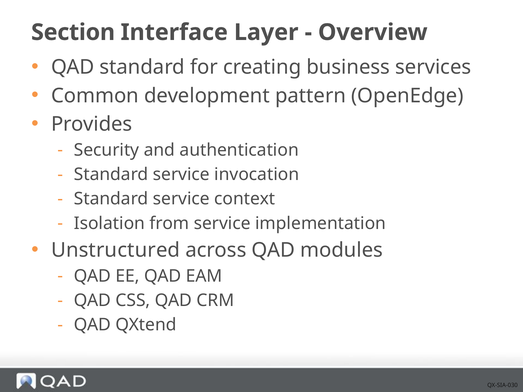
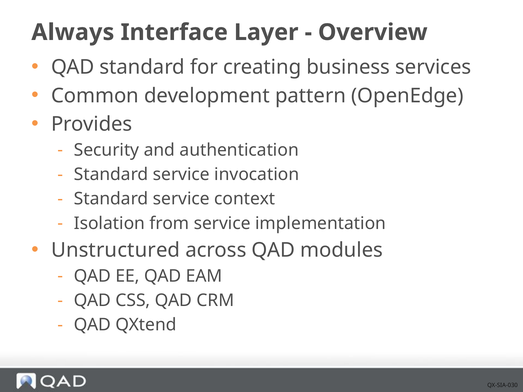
Section: Section -> Always
